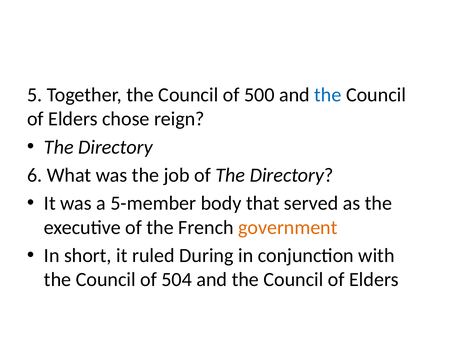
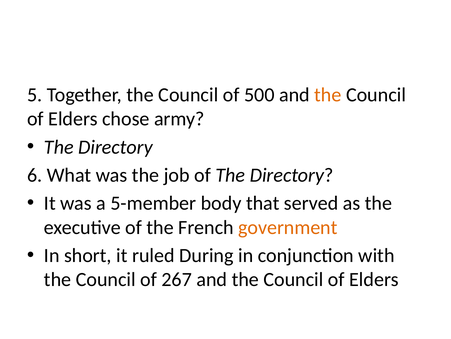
the at (328, 95) colour: blue -> orange
reign: reign -> army
504: 504 -> 267
